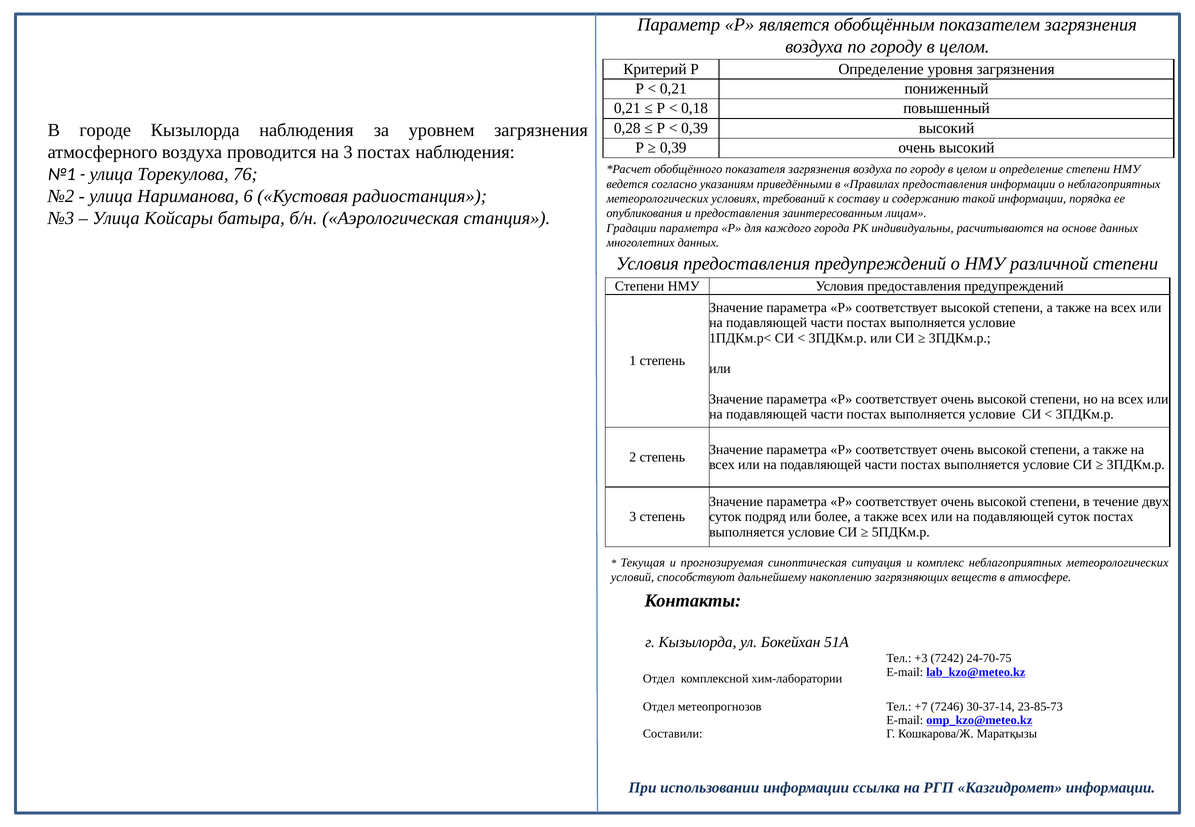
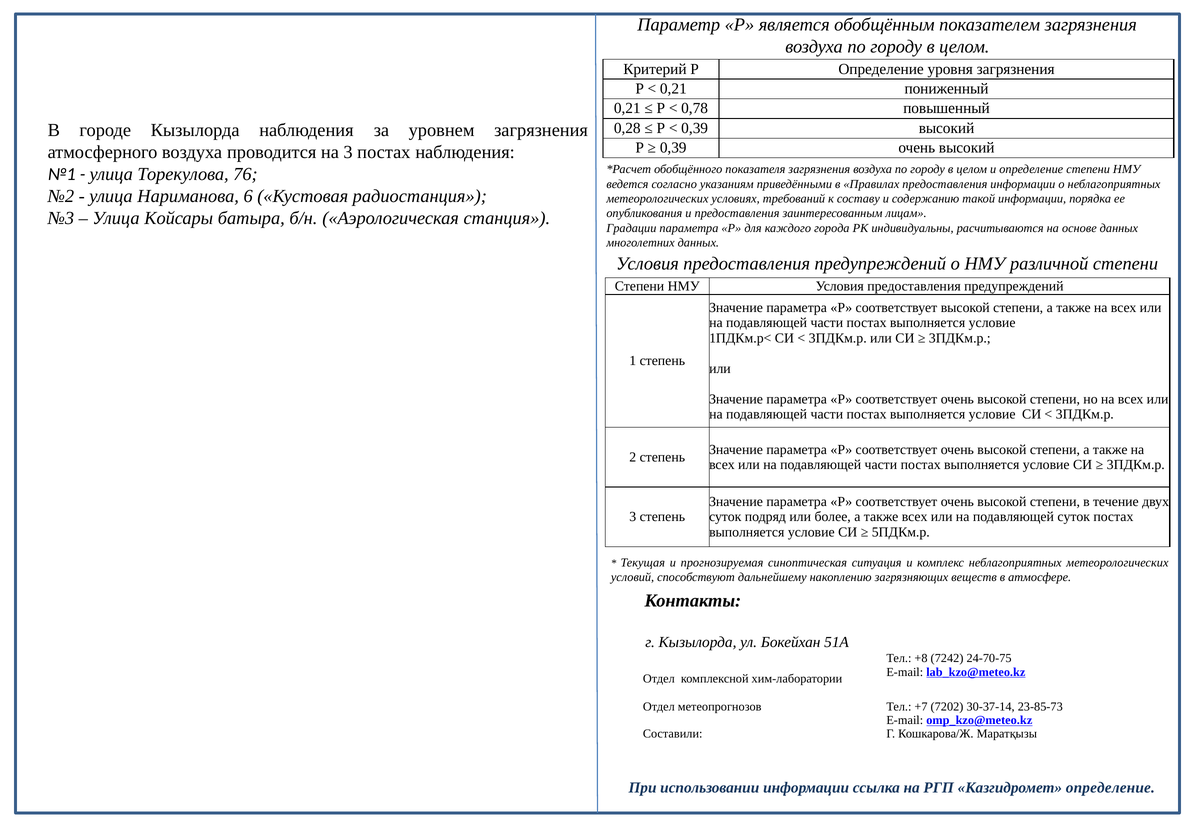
0,18: 0,18 -> 0,78
+3: +3 -> +8
7246: 7246 -> 7202
Казгидромет информации: информации -> определение
